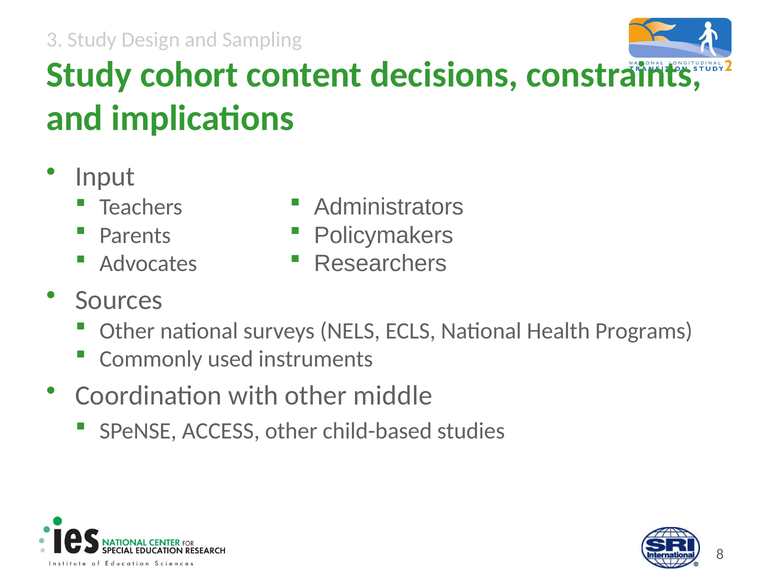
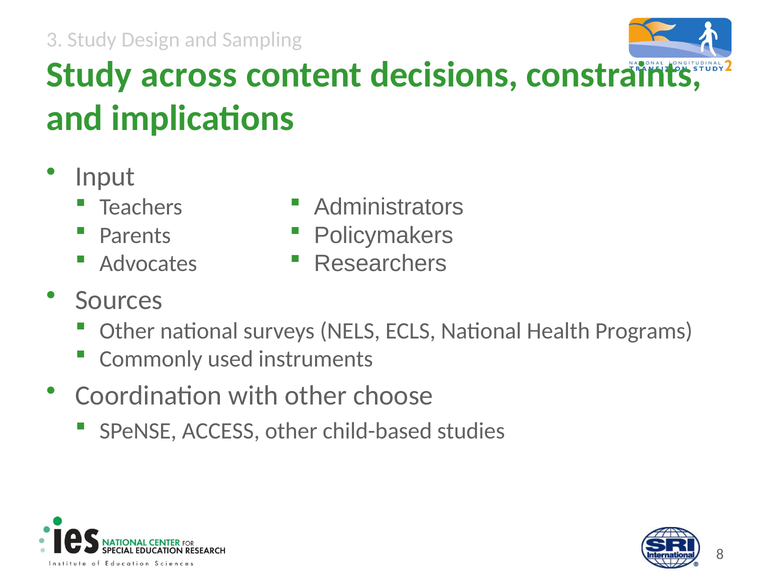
cohort: cohort -> across
middle: middle -> choose
